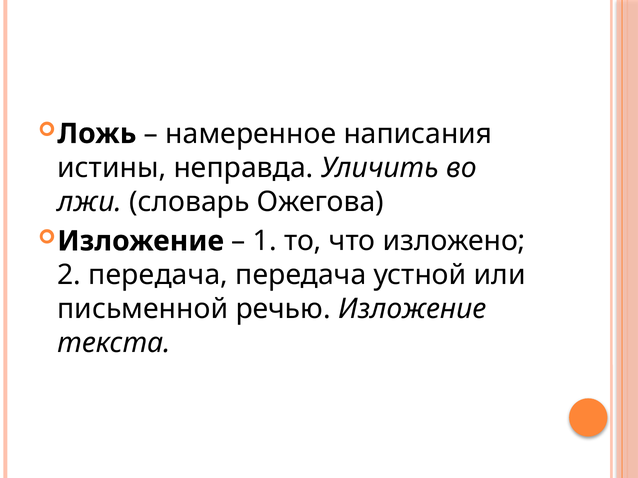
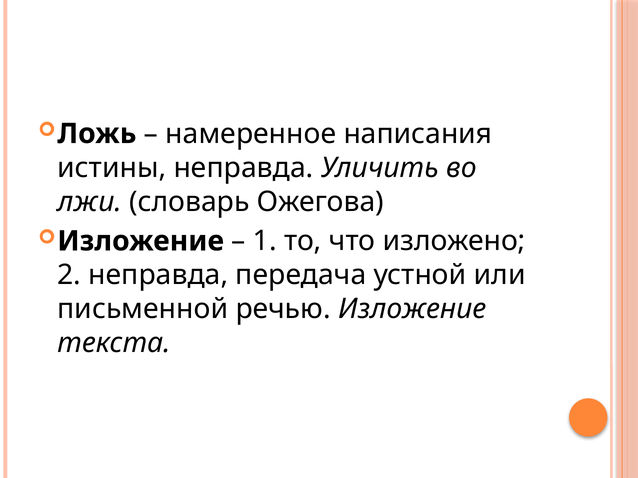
2 передача: передача -> неправда
